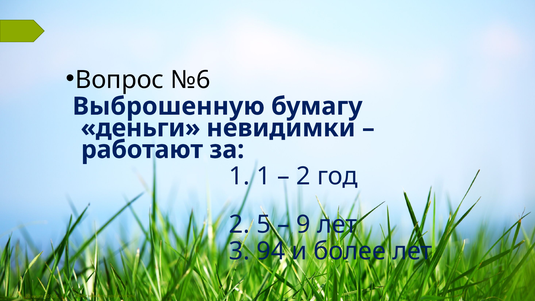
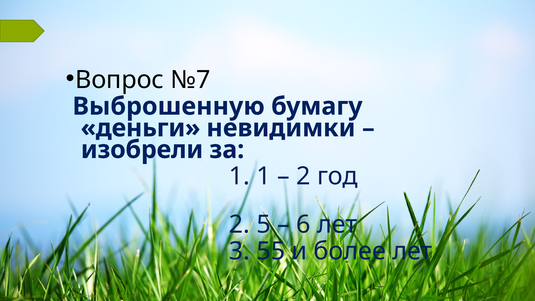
№6: №6 -> №7
работают: работают -> изобрели
9: 9 -> 6
94: 94 -> 55
